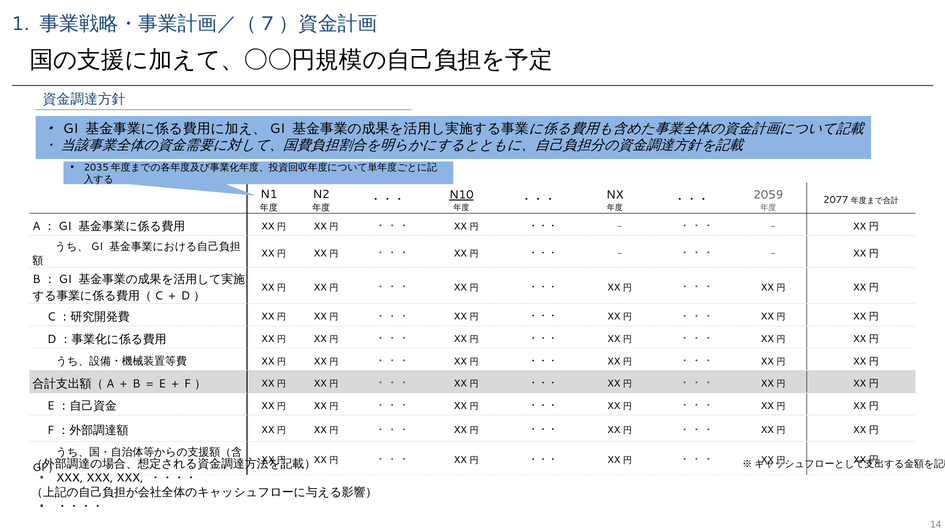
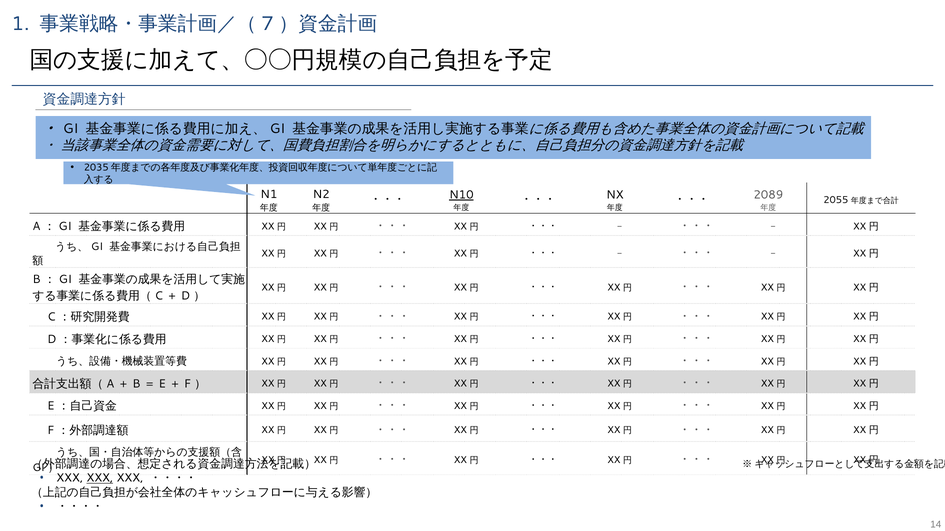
2059: 2059 -> 2089
2077: 2077 -> 2055
XXX at (100, 479) underline: none -> present
